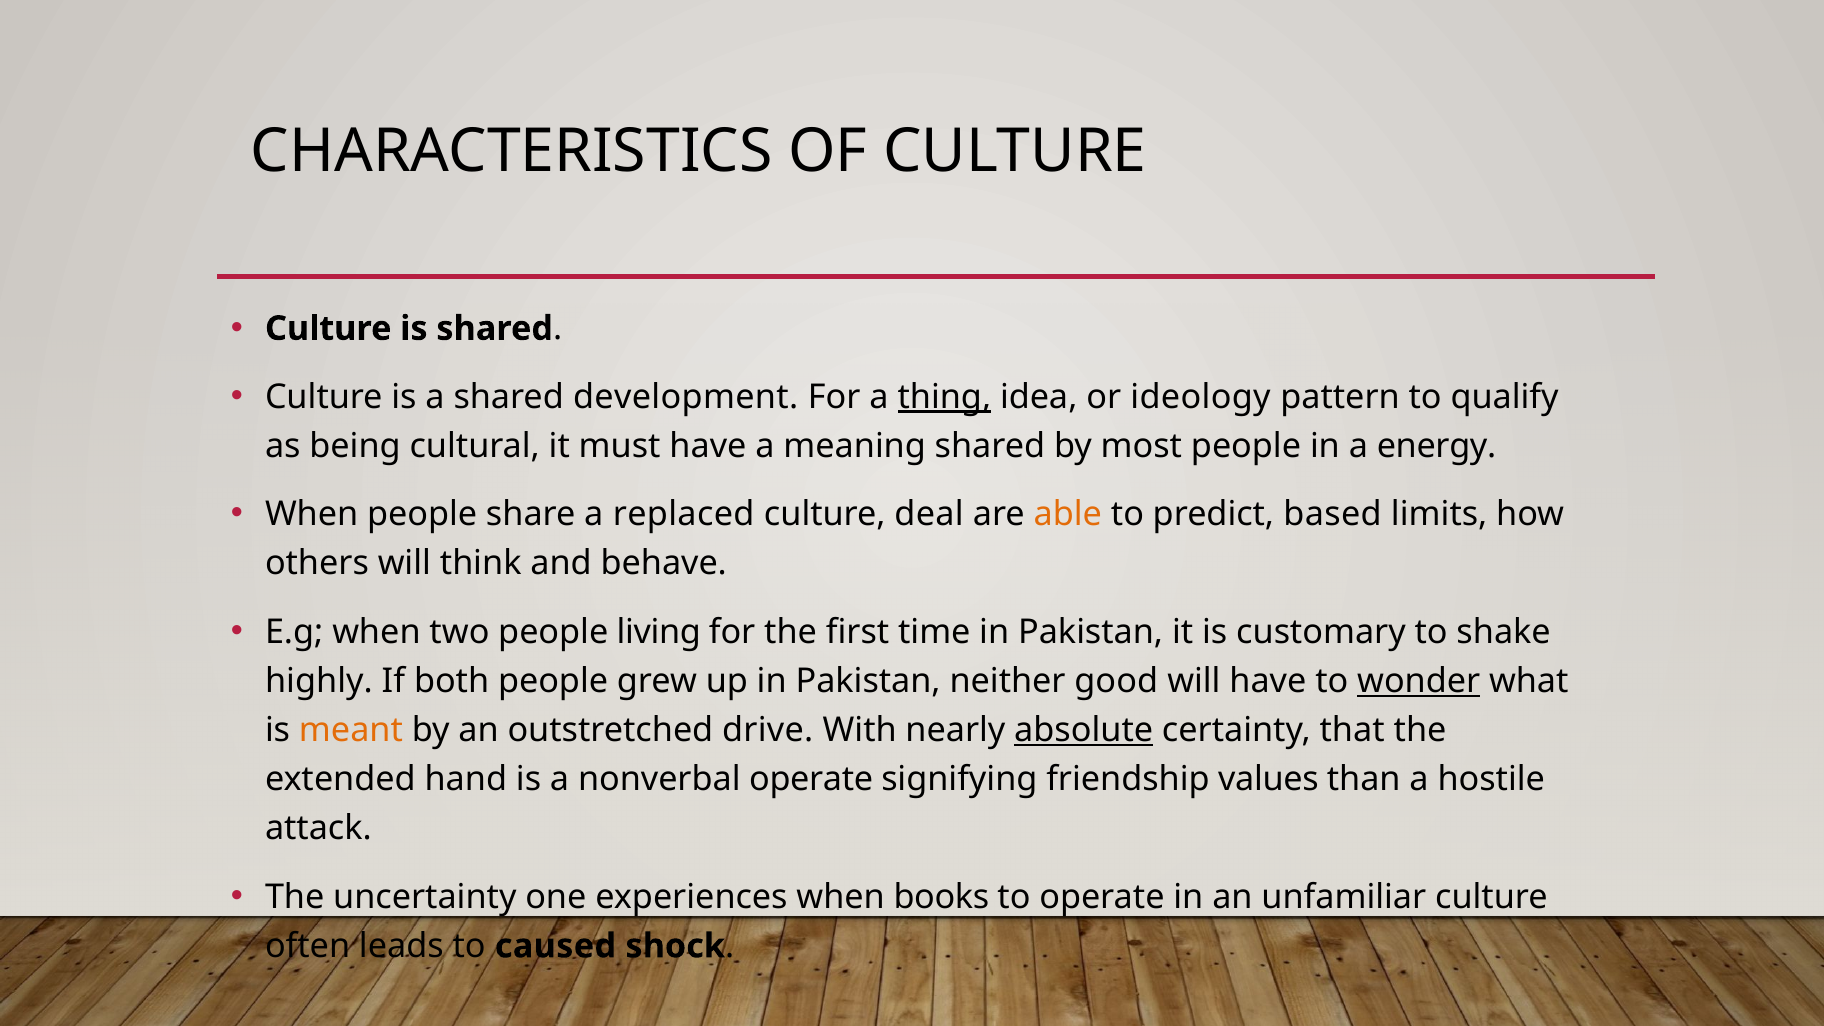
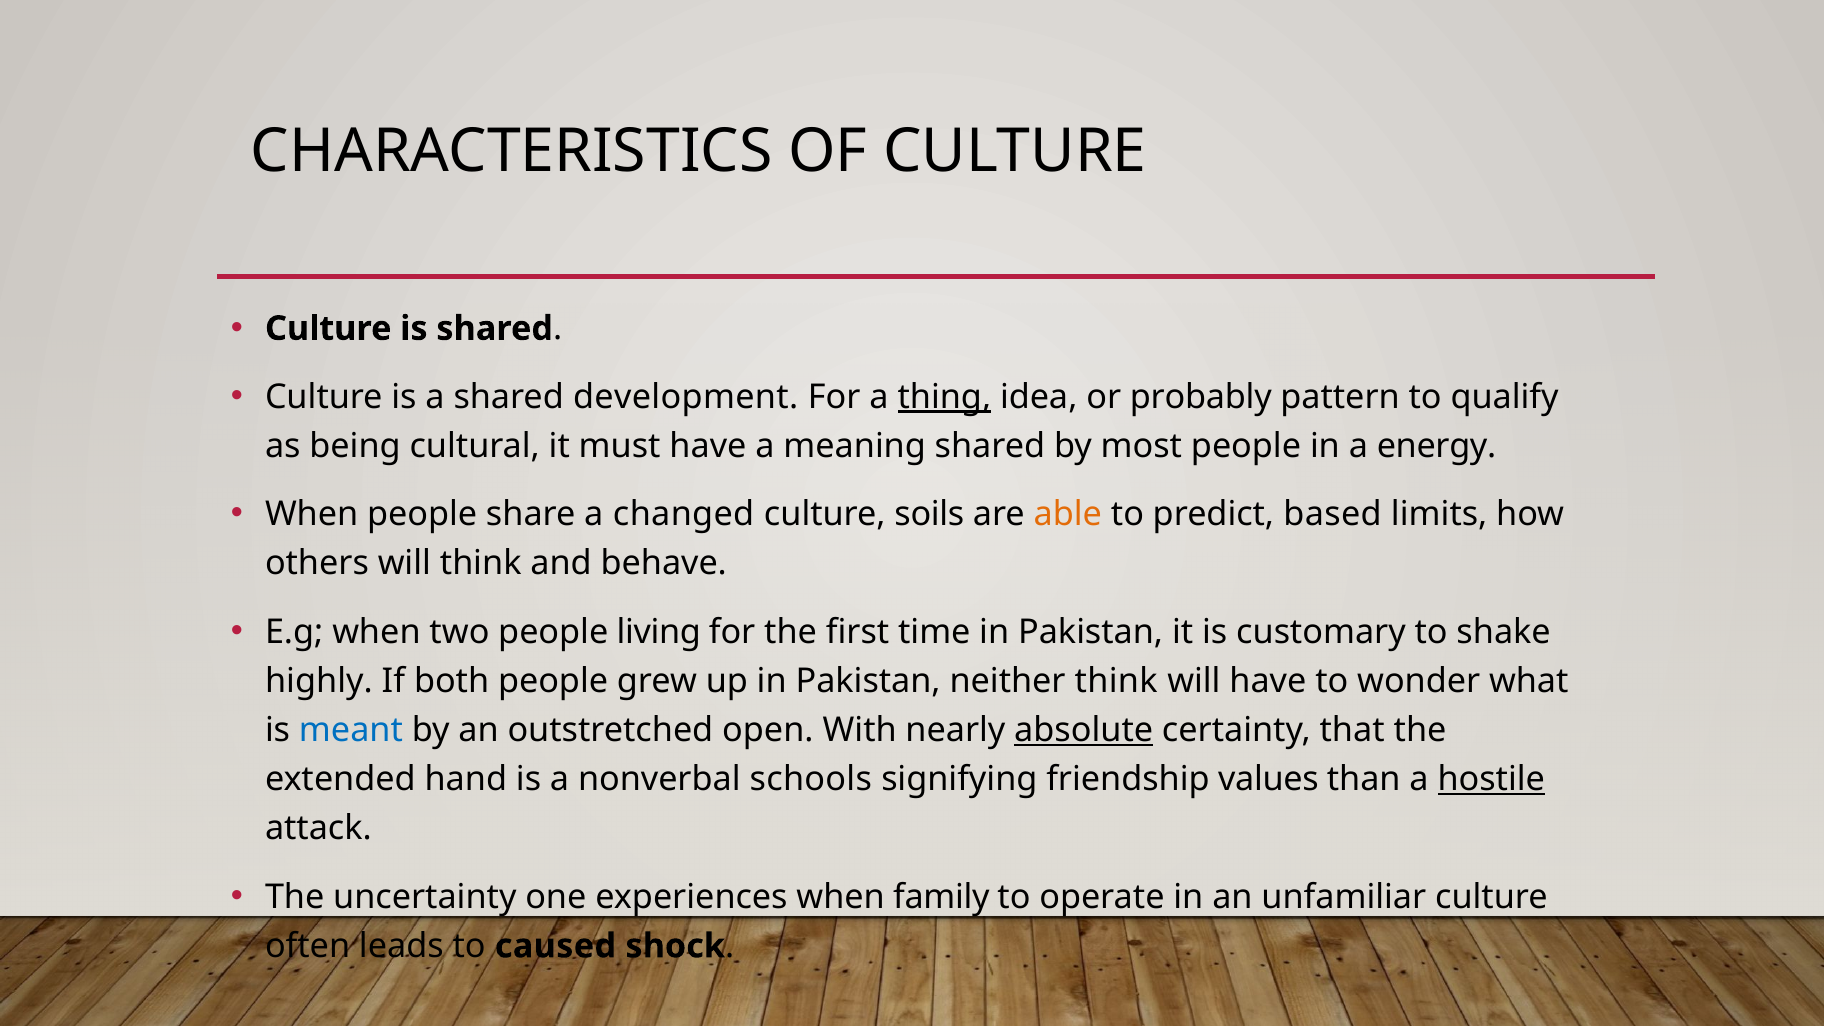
ideology: ideology -> probably
replaced: replaced -> changed
deal: deal -> soils
neither good: good -> think
wonder underline: present -> none
meant colour: orange -> blue
drive: drive -> open
nonverbal operate: operate -> schools
hostile underline: none -> present
books: books -> family
